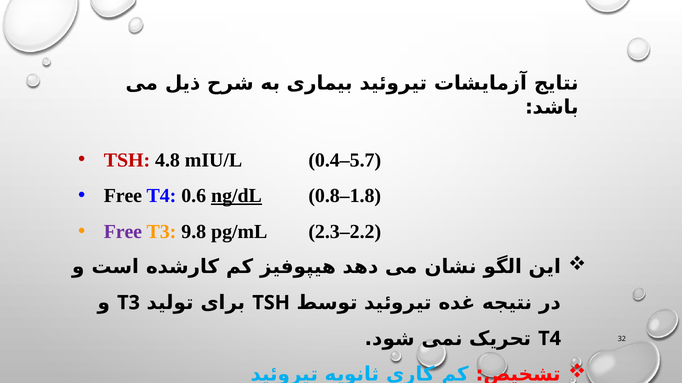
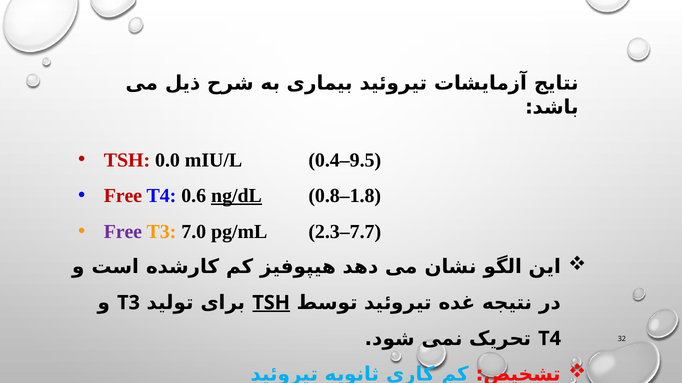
4.8: 4.8 -> 0.0
0.4–5.7: 0.4–5.7 -> 0.4–9.5
Free at (123, 196) colour: black -> red
9.8: 9.8 -> 7.0
2.3–2.2: 2.3–2.2 -> 2.3–7.7
TSH at (271, 303) underline: none -> present
